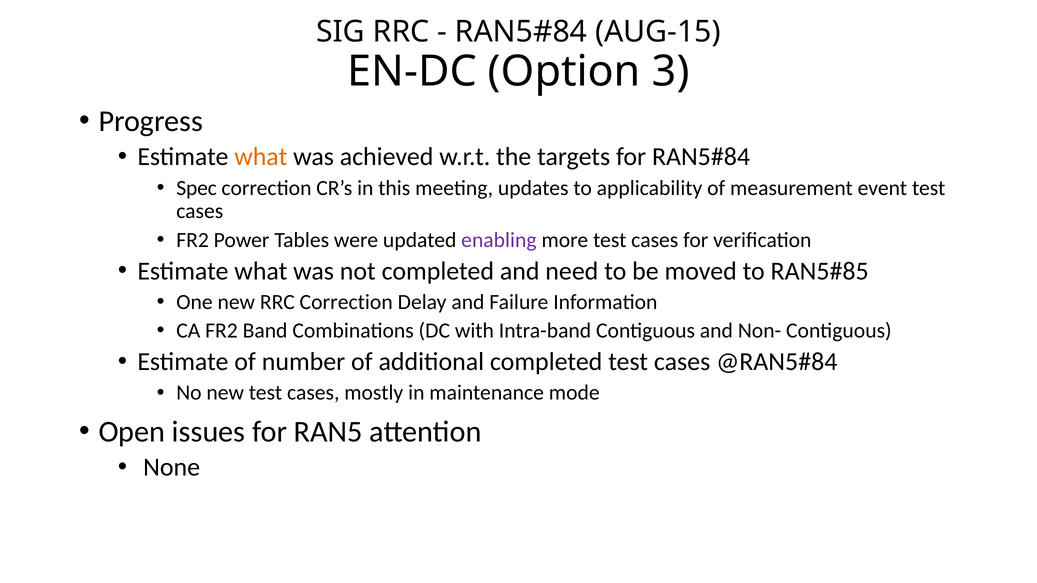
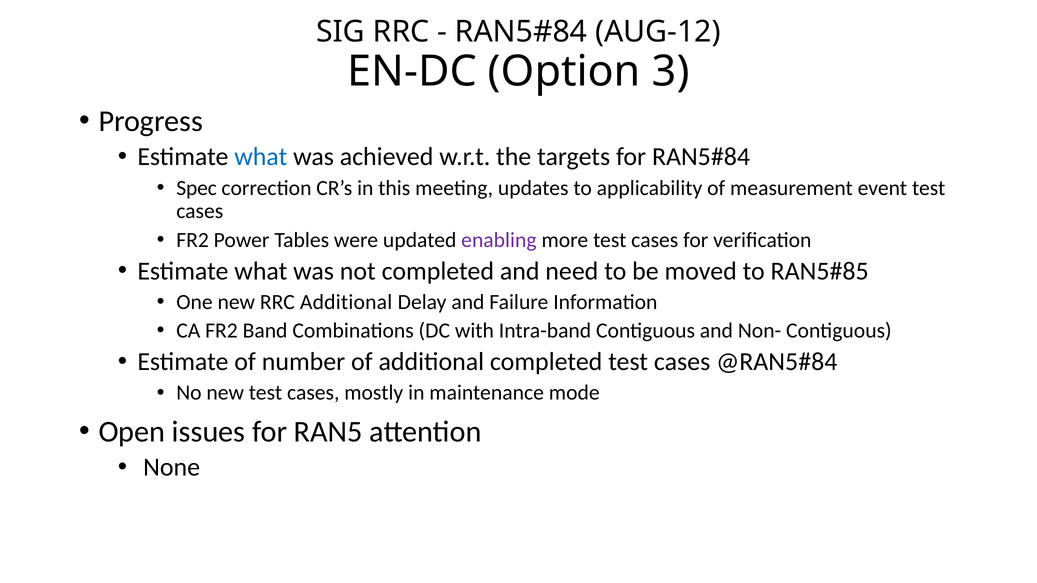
AUG-15: AUG-15 -> AUG-12
what at (261, 157) colour: orange -> blue
RRC Correction: Correction -> Additional
